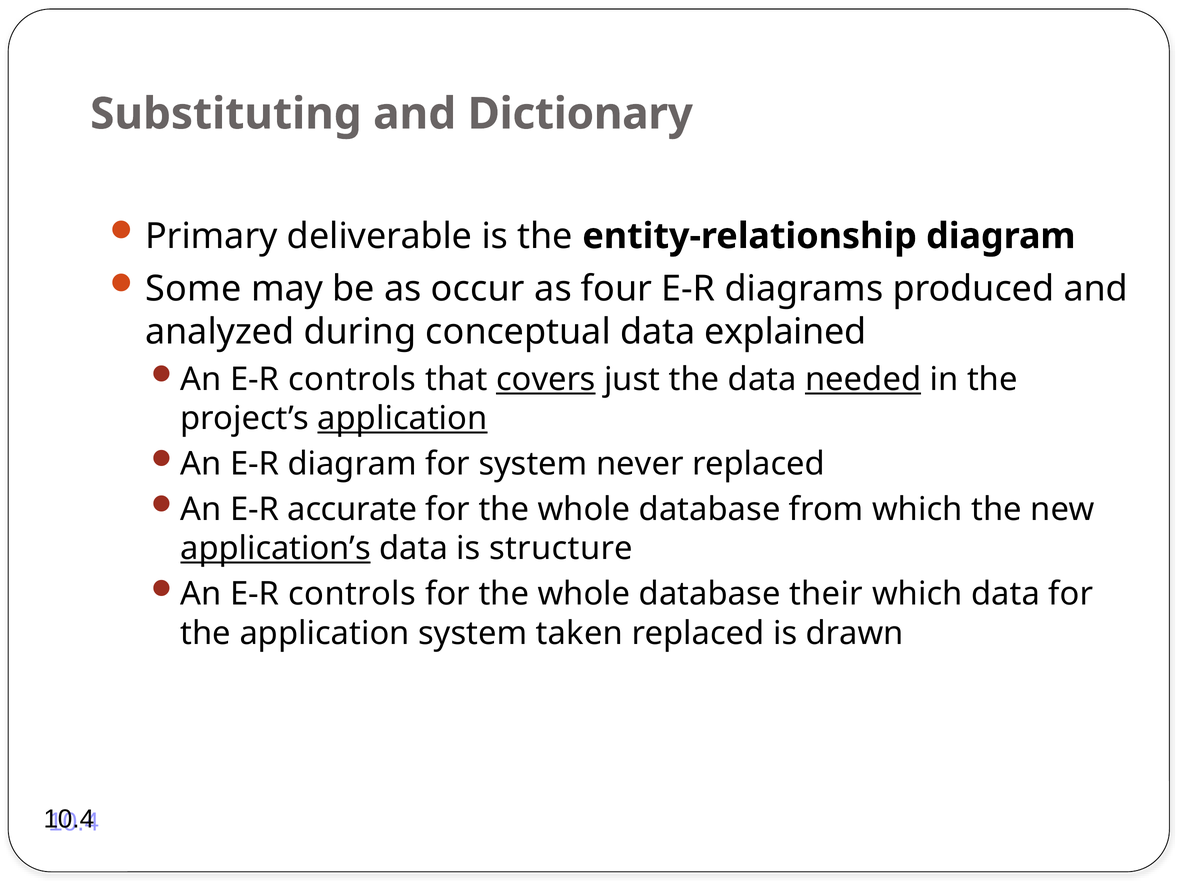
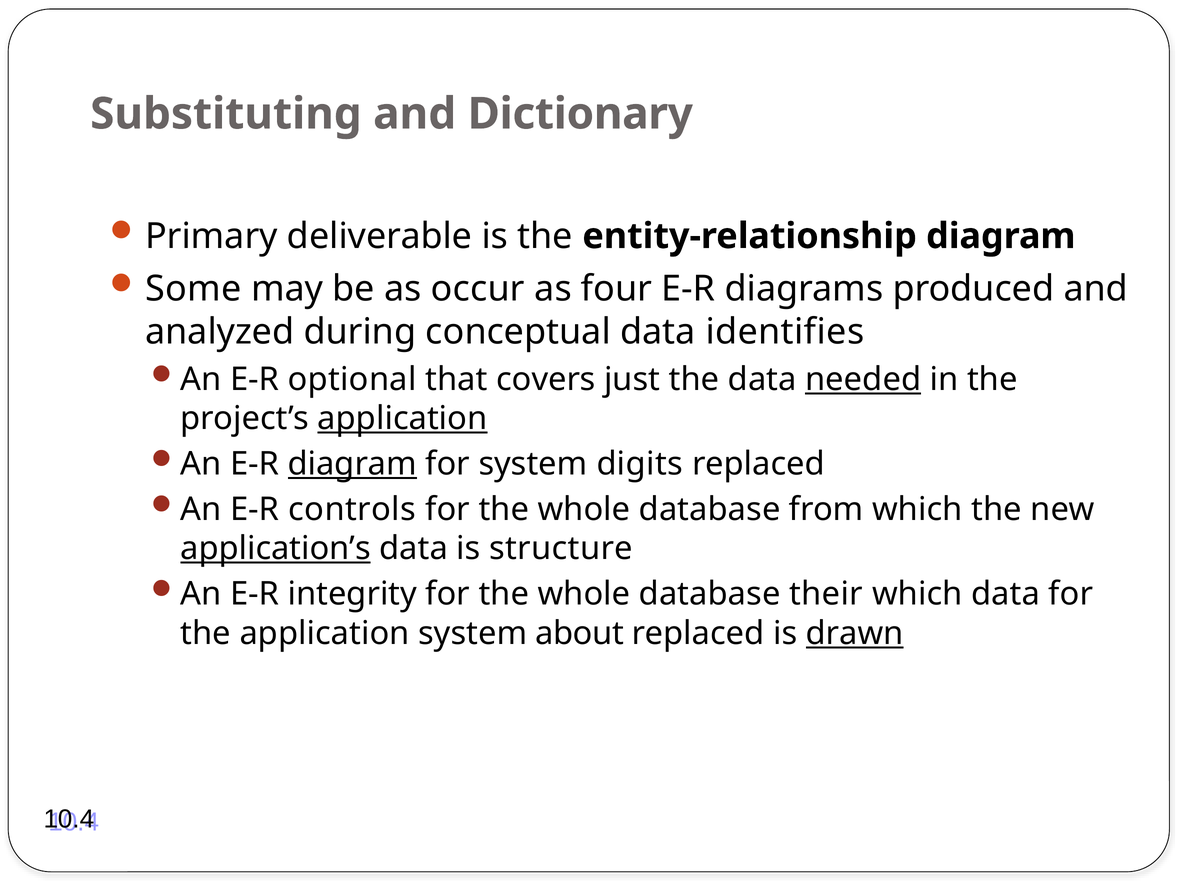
explained: explained -> identifies
controls at (352, 379): controls -> optional
covers underline: present -> none
diagram at (352, 464) underline: none -> present
never: never -> digits
accurate: accurate -> controls
controls at (352, 594): controls -> integrity
taken: taken -> about
drawn underline: none -> present
